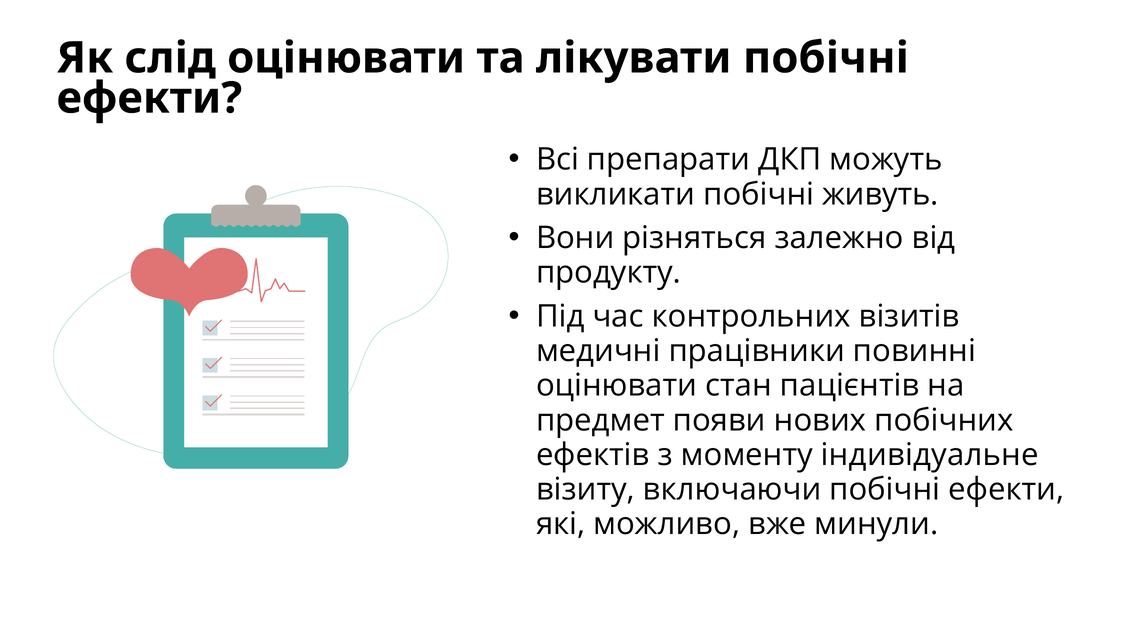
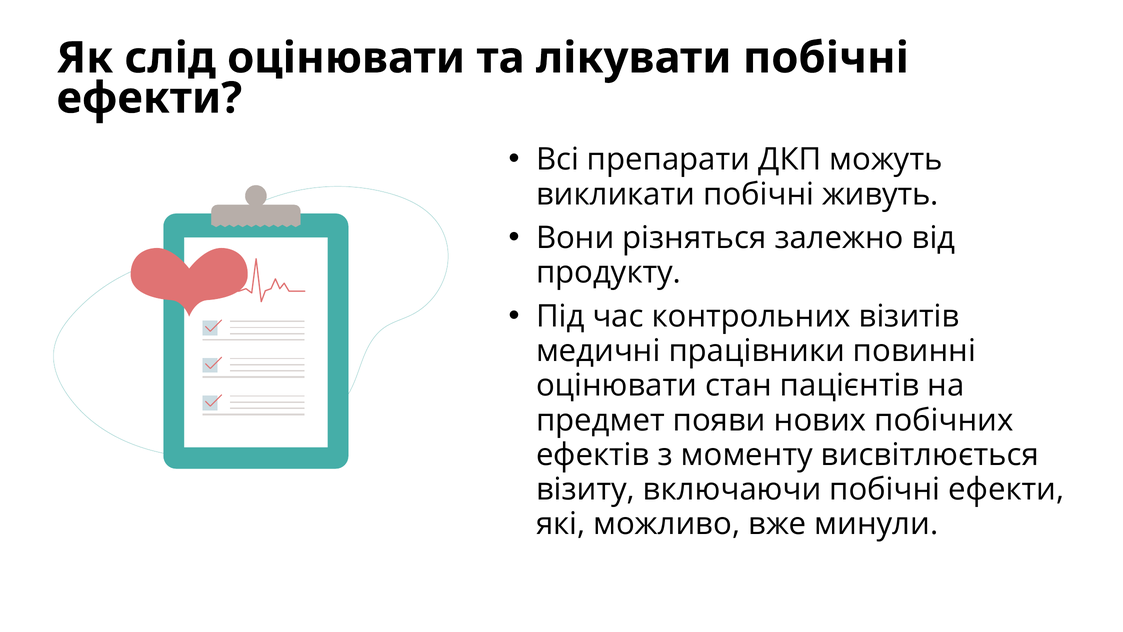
індивідуальне: індивідуальне -> висвітлюється
